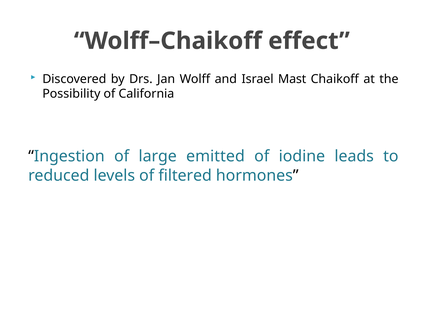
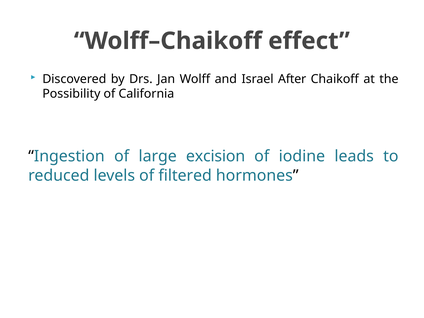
Mast: Mast -> After
emitted: emitted -> excision
